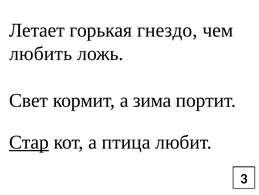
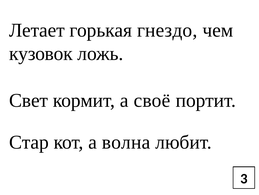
любить: любить -> кузовок
зима: зима -> своё
Стар underline: present -> none
птица: птица -> волна
